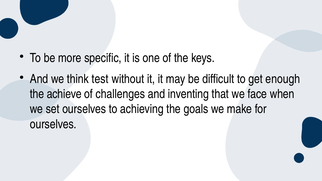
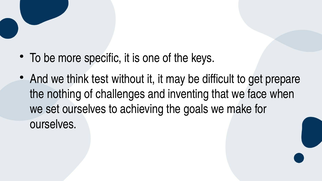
enough: enough -> prepare
achieve: achieve -> nothing
